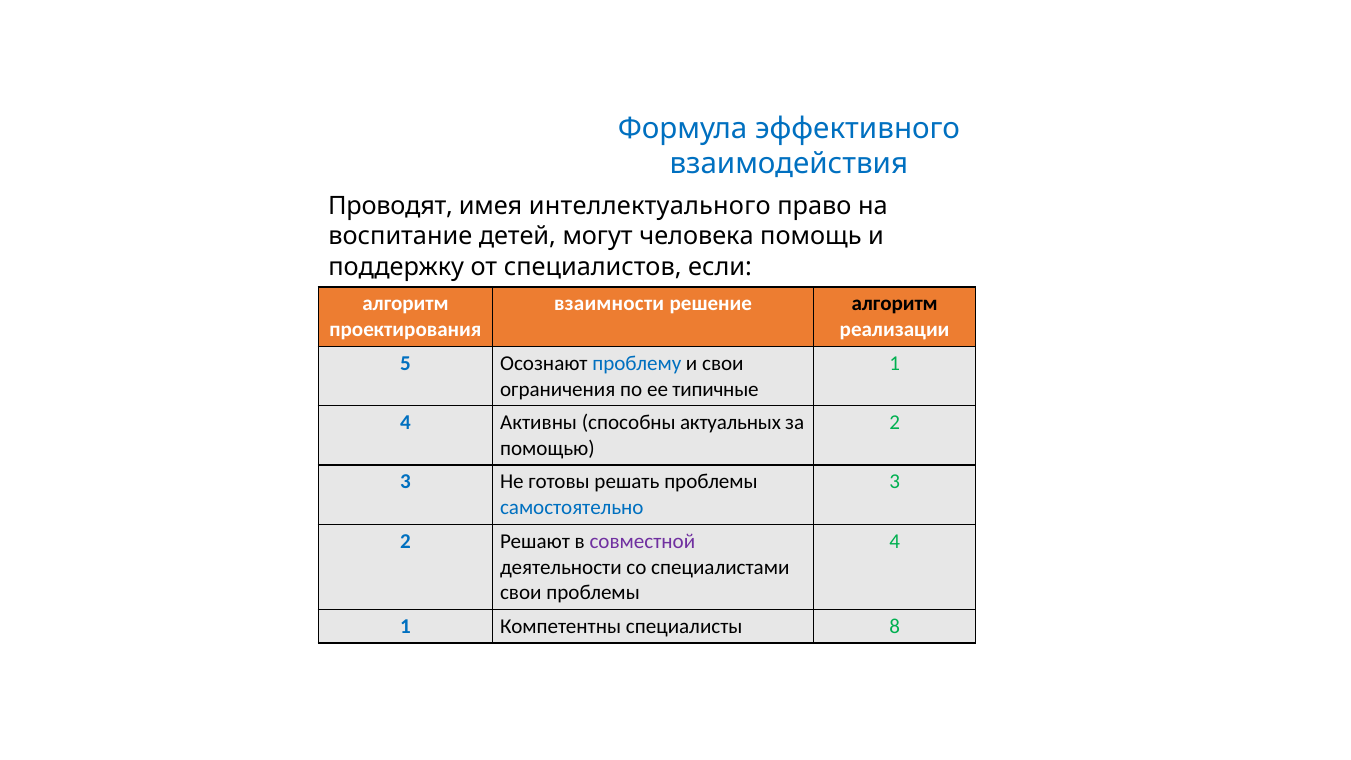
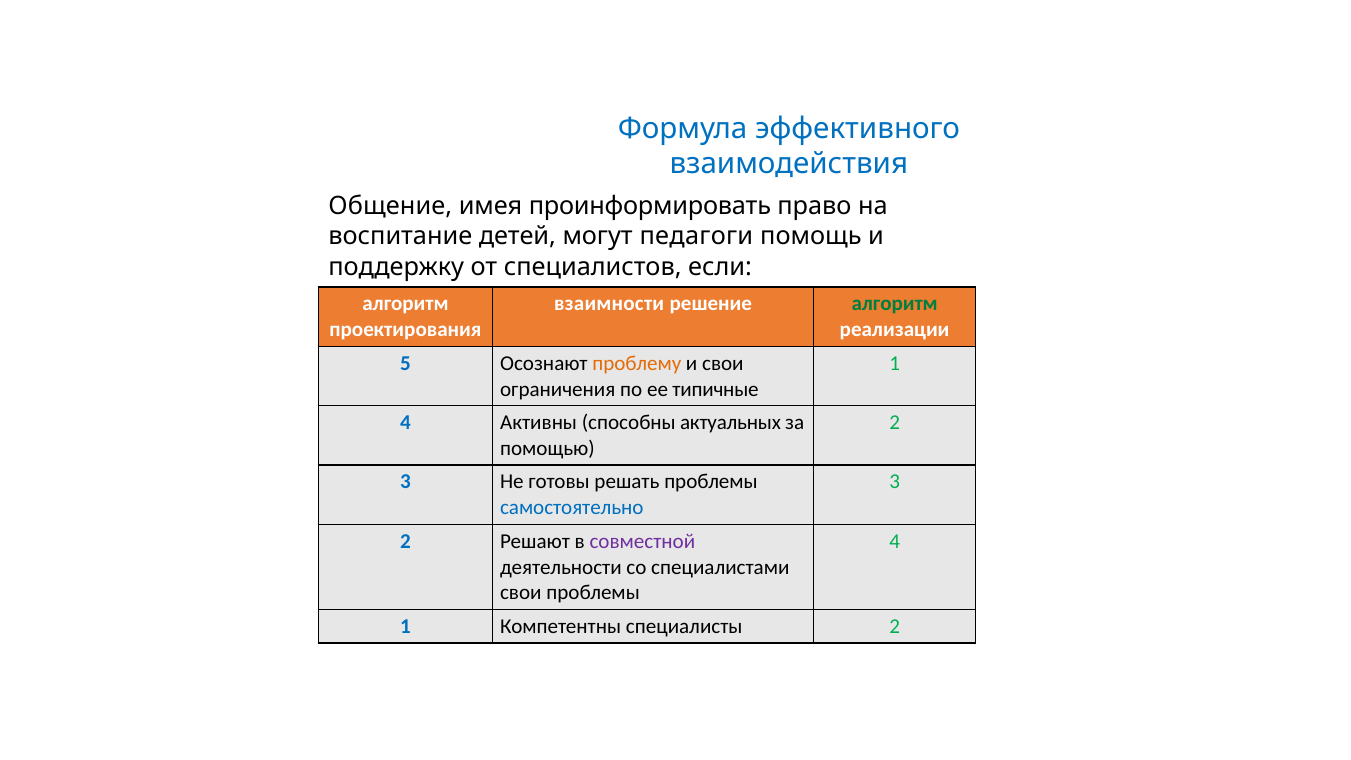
Проводят: Проводят -> Общение
интеллектуального: интеллектуального -> проинформировать
человека: человека -> педагоги
алгоритм at (895, 304) colour: black -> green
проблему colour: blue -> orange
специалисты 8: 8 -> 2
